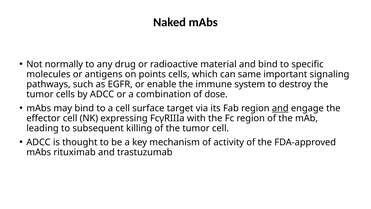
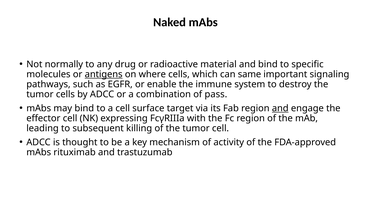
antigens underline: none -> present
points: points -> where
dose: dose -> pass
